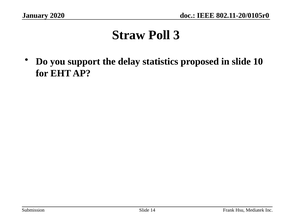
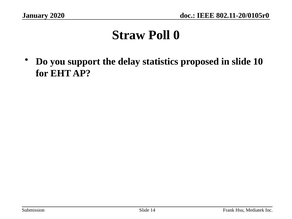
3: 3 -> 0
